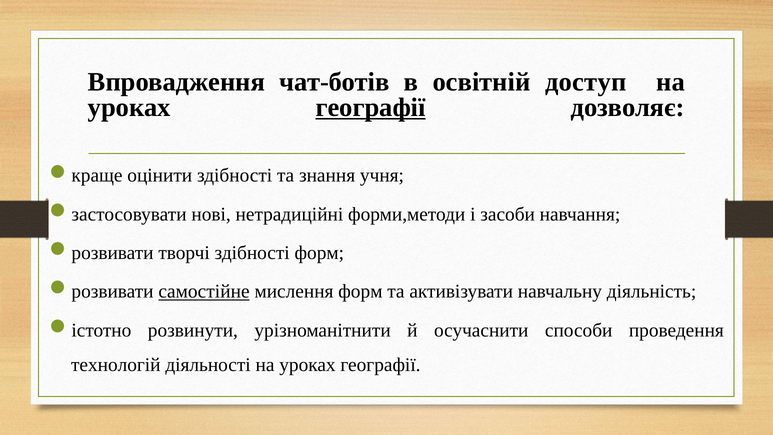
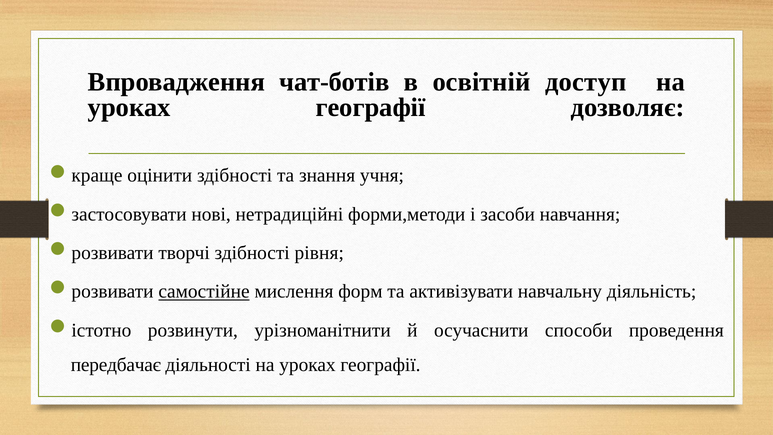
географії at (371, 107) underline: present -> none
здібності форм: форм -> рівня
технологій: технологій -> передбачає
